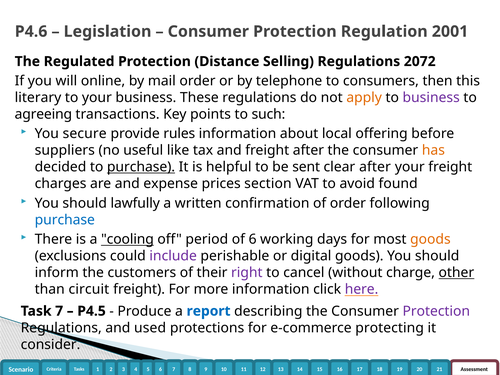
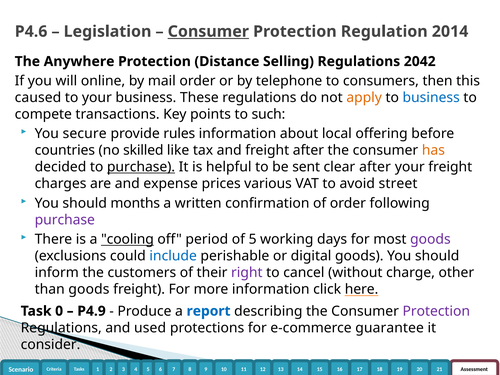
Consumer at (208, 32) underline: none -> present
2001: 2001 -> 2014
Regulated: Regulated -> Anywhere
2072: 2072 -> 2042
literary: literary -> caused
business at (431, 98) colour: purple -> blue
agreeing: agreeing -> compete
suppliers: suppliers -> countries
useful: useful -> skilled
section: section -> various
found: found -> street
lawfully: lawfully -> months
purchase at (65, 220) colour: blue -> purple
of 6: 6 -> 5
goods at (430, 239) colour: orange -> purple
include colour: purple -> blue
other underline: present -> none
than circuit: circuit -> goods
here colour: purple -> black
Task 7: 7 -> 0
P4.5: P4.5 -> P4.9
protecting: protecting -> guarantee
